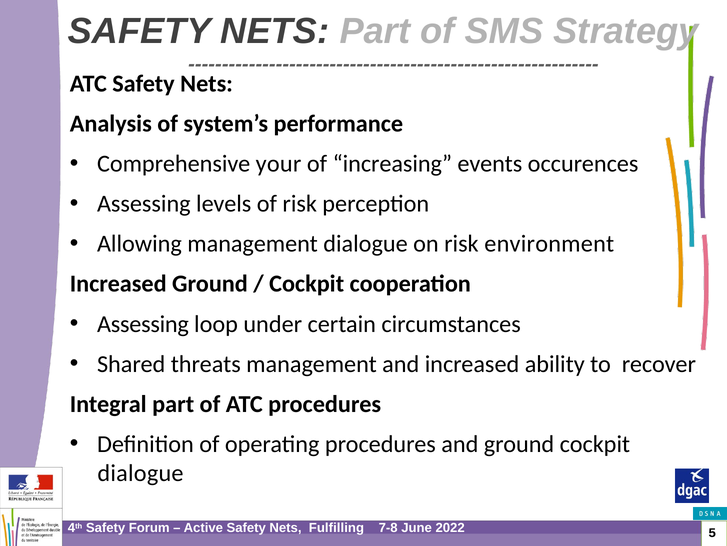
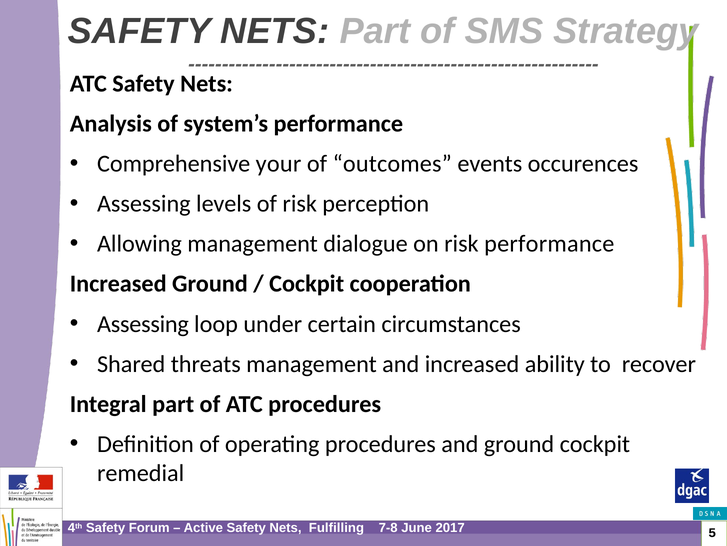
increasing: increasing -> outcomes
risk environment: environment -> performance
dialogue at (140, 473): dialogue -> remedial
2022: 2022 -> 2017
